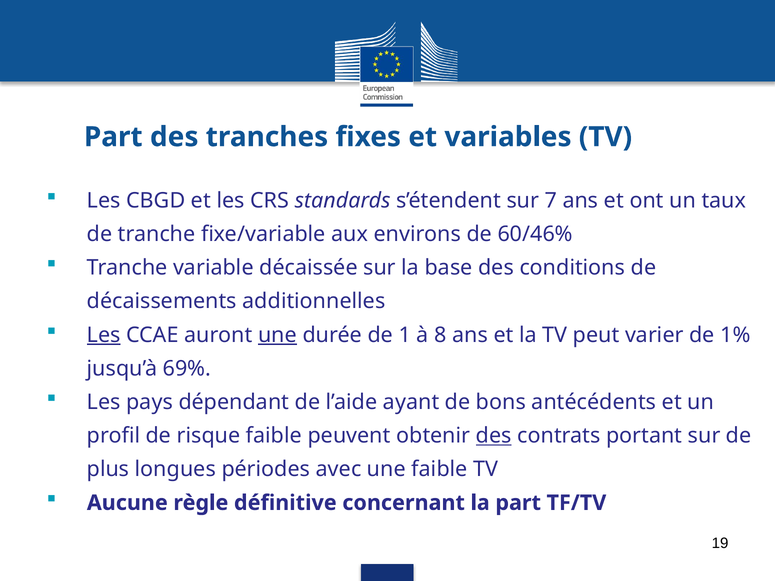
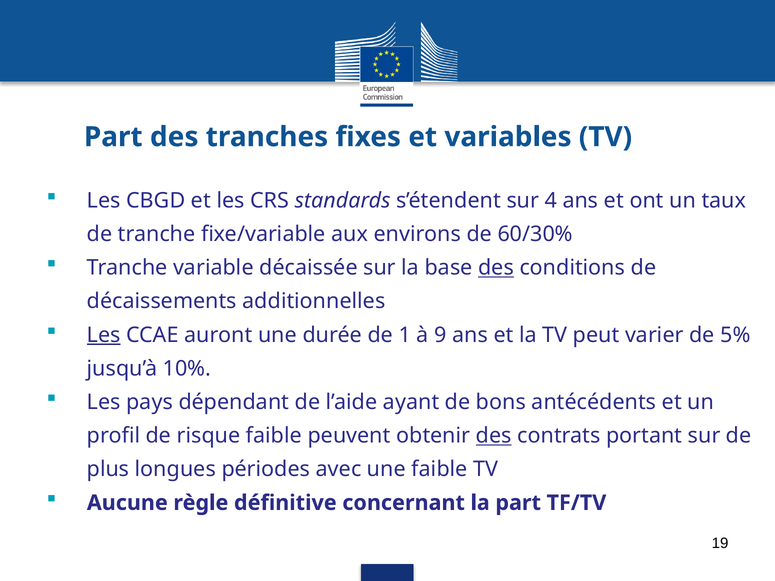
7: 7 -> 4
60/46%: 60/46% -> 60/30%
des at (496, 268) underline: none -> present
une at (277, 335) underline: present -> none
8: 8 -> 9
1%: 1% -> 5%
69%: 69% -> 10%
